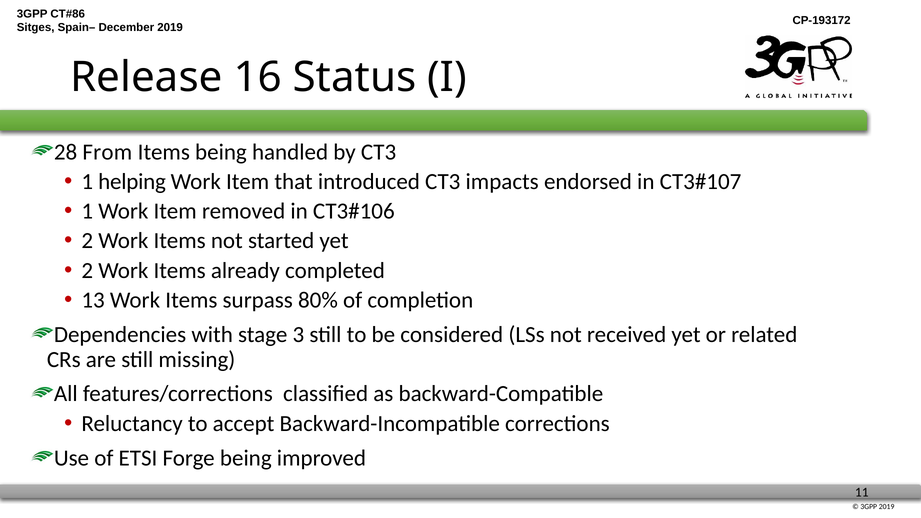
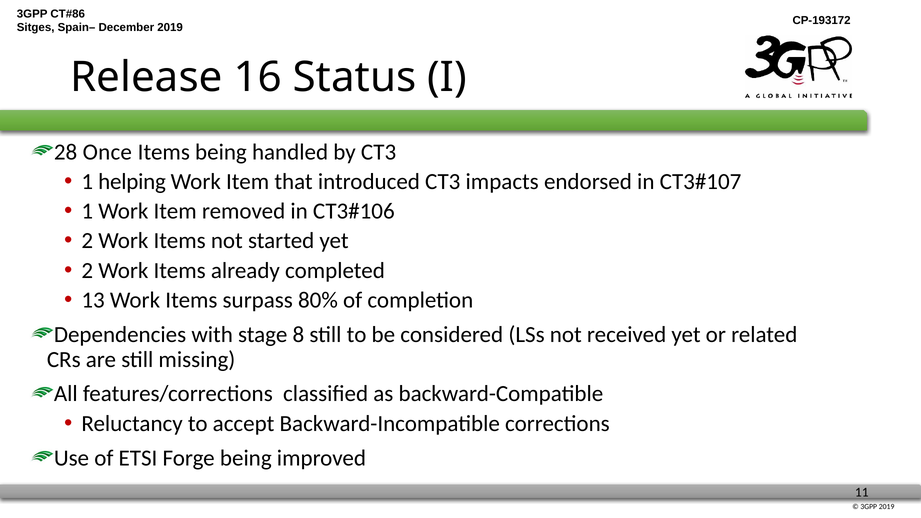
From: From -> Once
3: 3 -> 8
